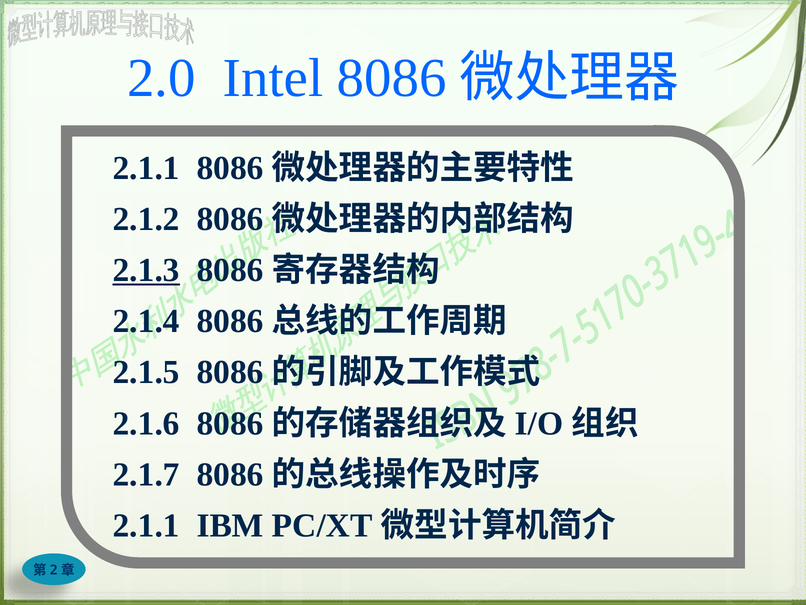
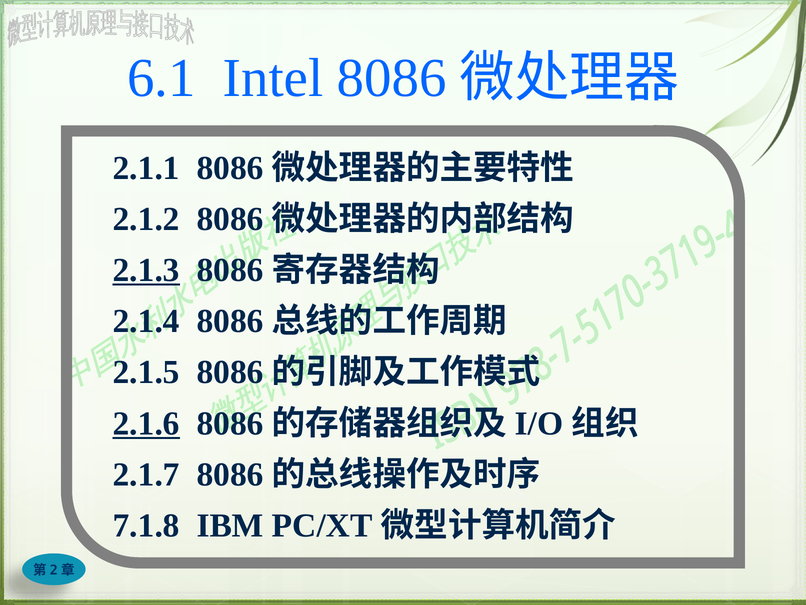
2.0: 2.0 -> 6.1
2.1.6 underline: none -> present
2.1.1 at (146, 525): 2.1.1 -> 7.1.8
